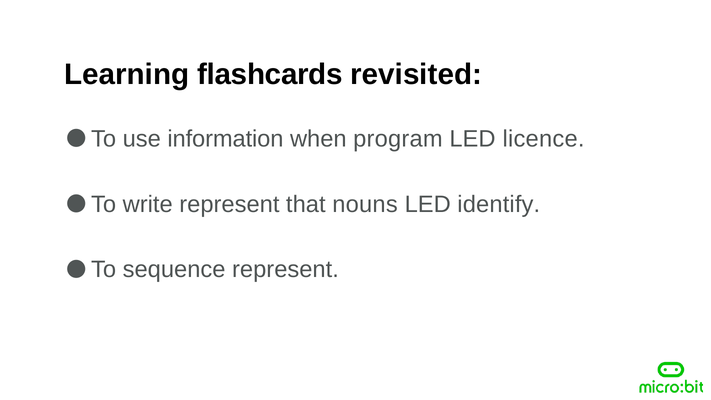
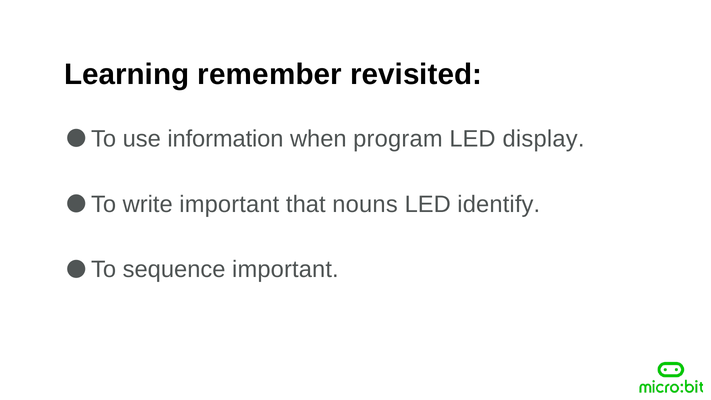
flashcards: flashcards -> remember
licence: licence -> display
write represent: represent -> important
sequence represent: represent -> important
